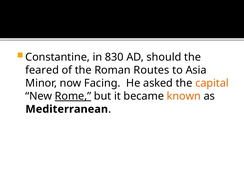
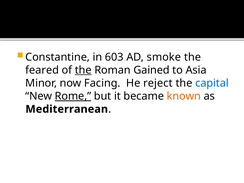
830: 830 -> 603
should: should -> smoke
the at (83, 70) underline: none -> present
Routes: Routes -> Gained
asked: asked -> reject
capital colour: orange -> blue
